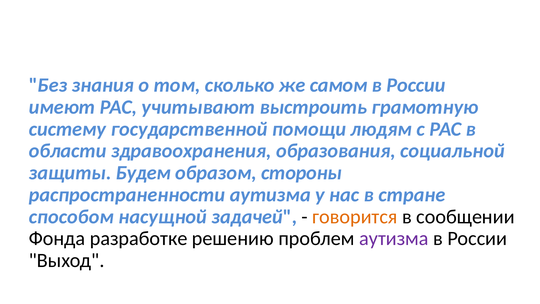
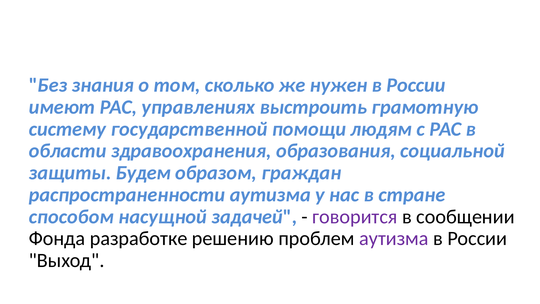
самом: самом -> нужен
учитывают: учитывают -> управлениях
стороны: стороны -> граждан
говорится colour: orange -> purple
